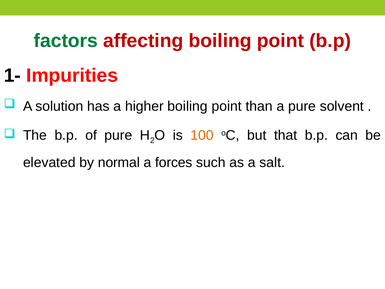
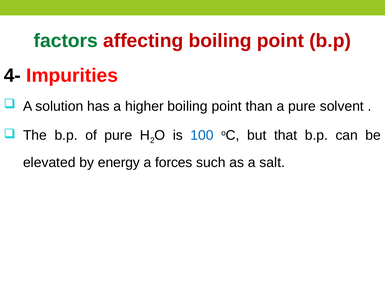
1-: 1- -> 4-
100 colour: orange -> blue
normal: normal -> energy
